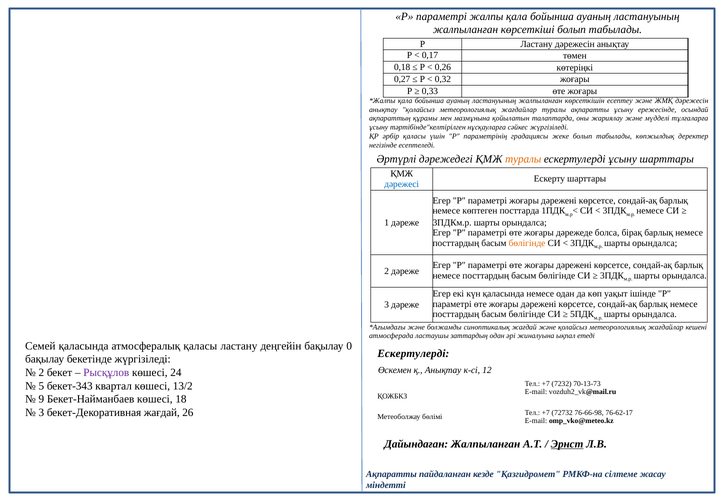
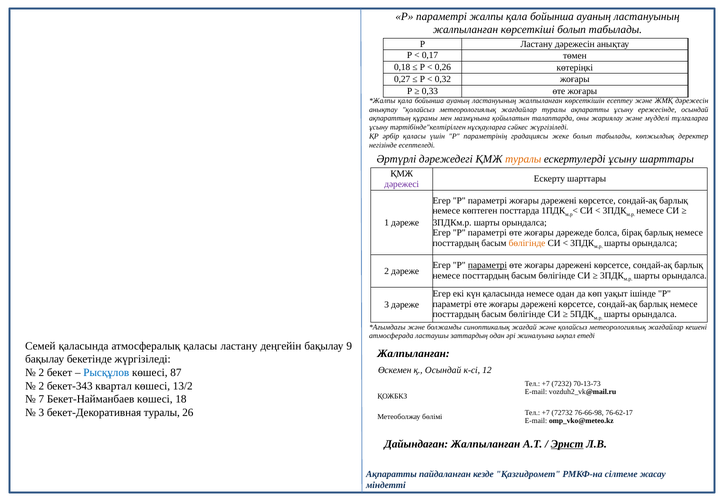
дәрежесі colour: blue -> purple
параметрі at (488, 265) underline: none -> present
0: 0 -> 9
Ескертулерді at (413, 354): Ескертулерді -> Жалпыланған
қ Анықтау: Анықтау -> Осындай
Рысқұлов colour: purple -> blue
24: 24 -> 87
5 at (41, 386): 5 -> 2
9: 9 -> 7
бекет-Декоративная жағдай: жағдай -> туралы
